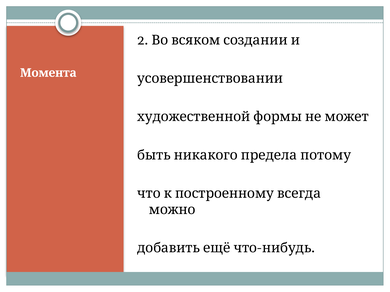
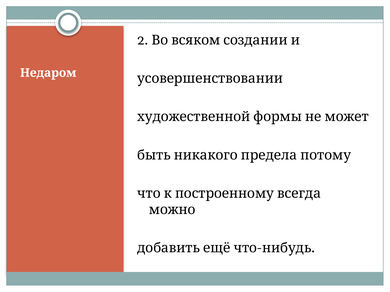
Момента: Момента -> Недаром
